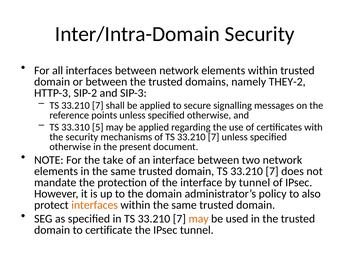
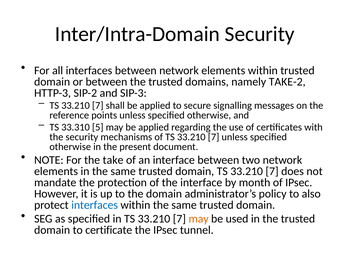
THEY-2: THEY-2 -> TAKE-2
by tunnel: tunnel -> month
interfaces at (95, 205) colour: orange -> blue
